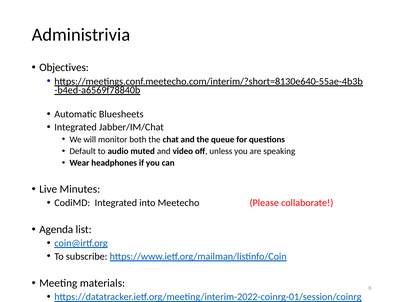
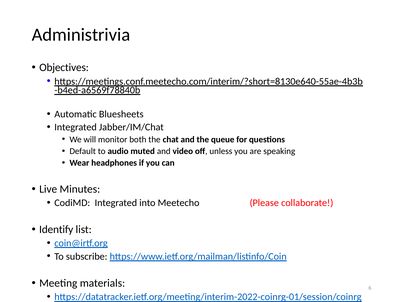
Agenda: Agenda -> Identify
